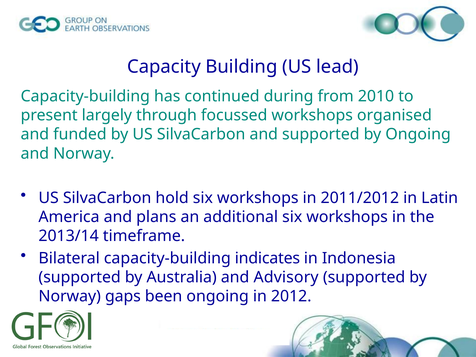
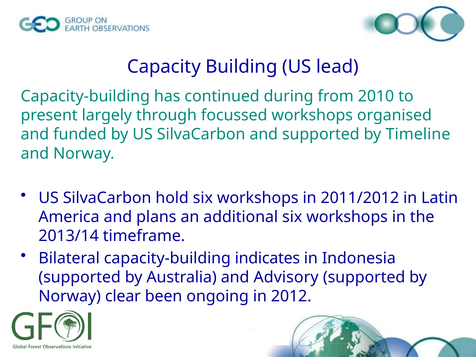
by Ongoing: Ongoing -> Timeline
gaps: gaps -> clear
